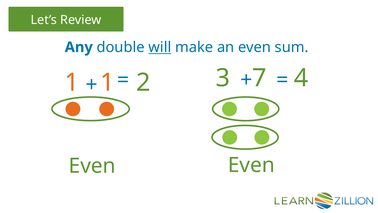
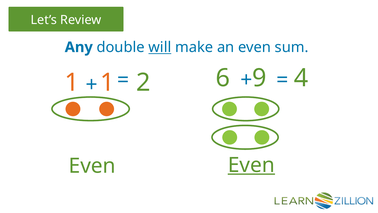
3: 3 -> 6
7: 7 -> 9
Even at (251, 165) underline: none -> present
